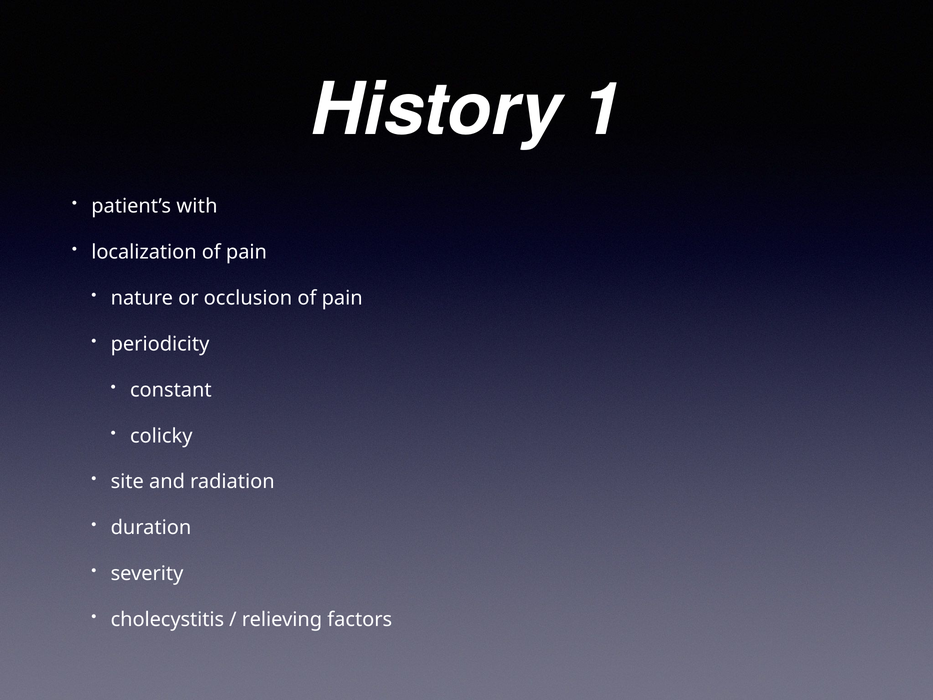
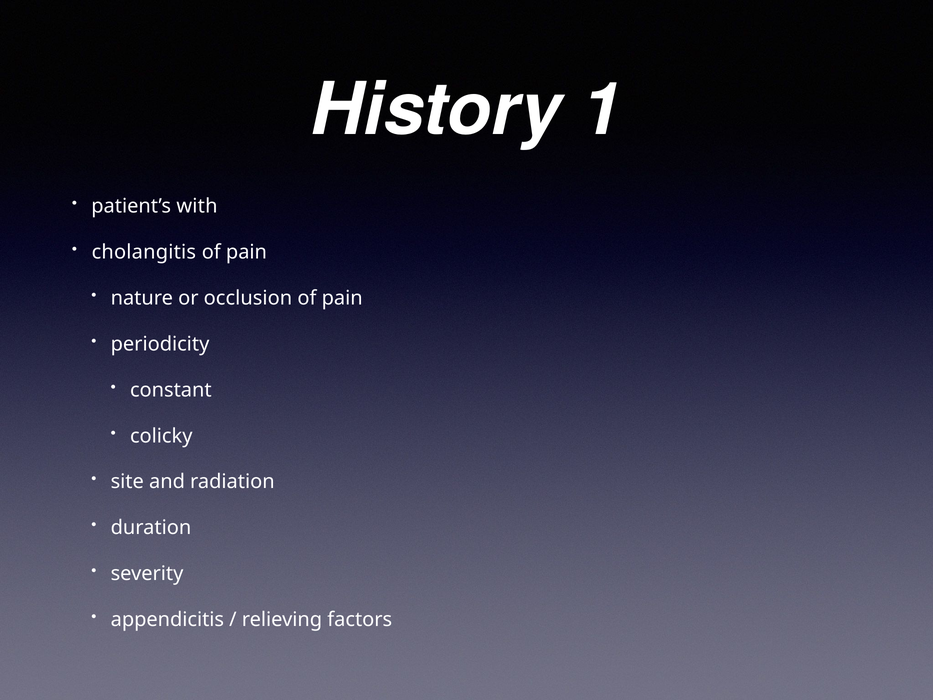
localization: localization -> cholangitis
cholecystitis: cholecystitis -> appendicitis
